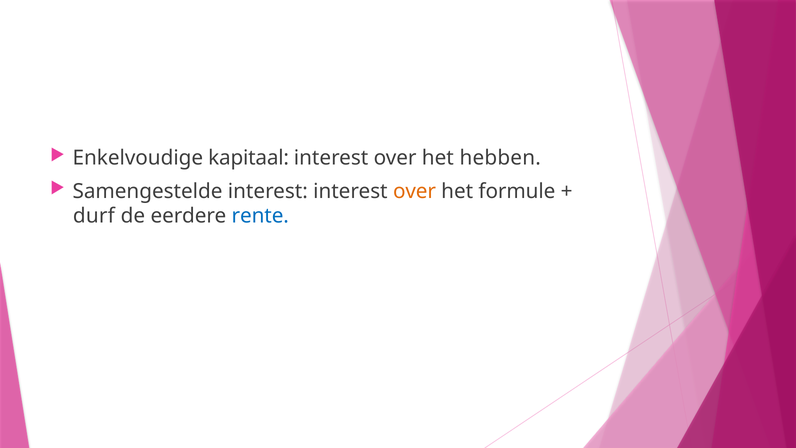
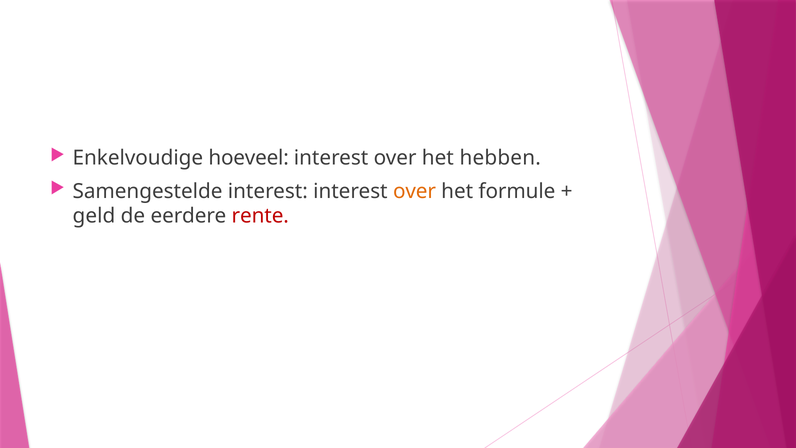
kapitaal: kapitaal -> hoeveel
durf: durf -> geld
rente colour: blue -> red
